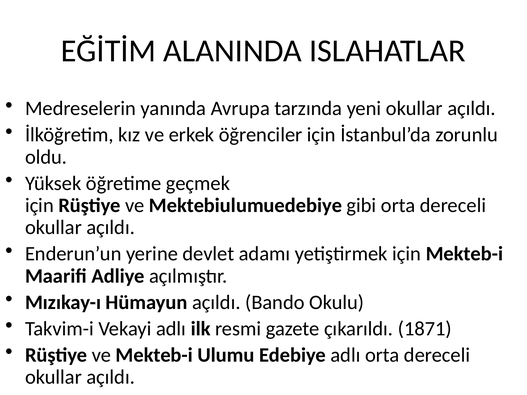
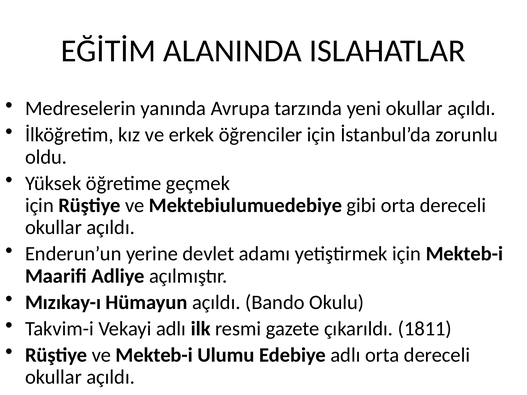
1871: 1871 -> 1811
